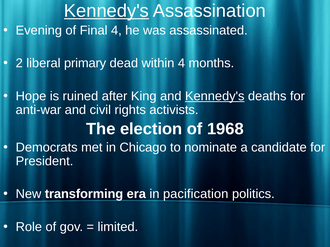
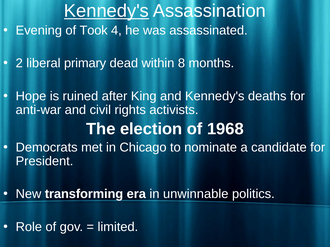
Final: Final -> Took
within 4: 4 -> 8
Kennedy's at (215, 96) underline: present -> none
pacification: pacification -> unwinnable
